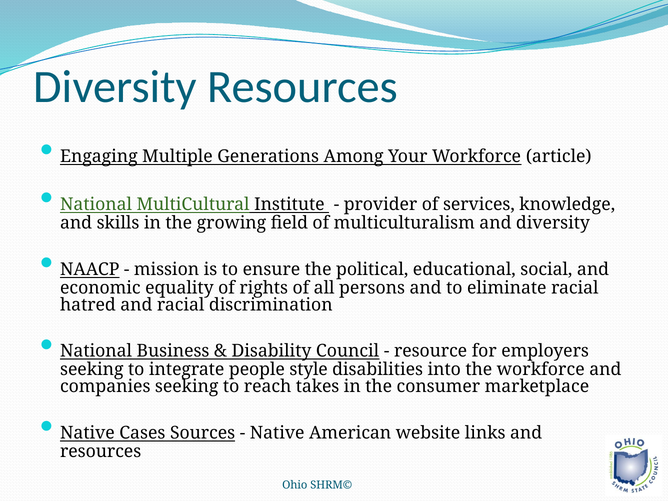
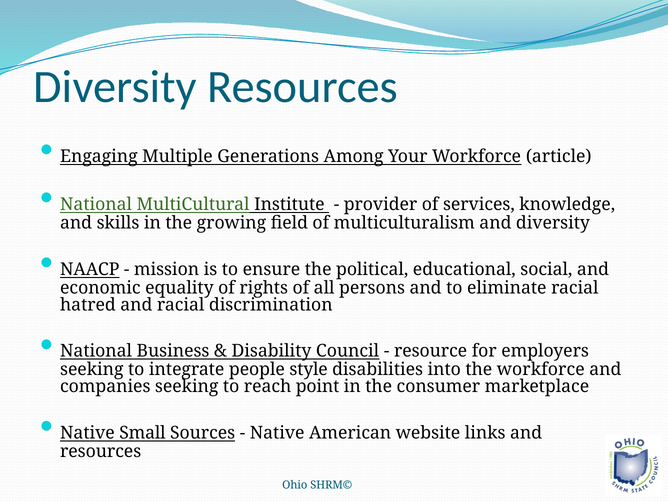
takes: takes -> point
Cases: Cases -> Small
